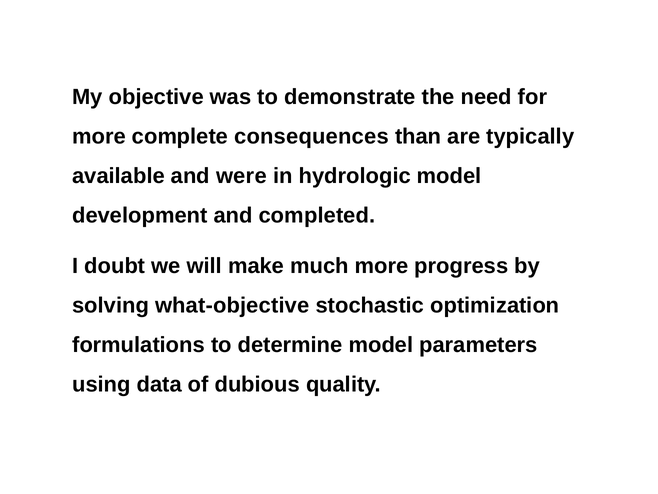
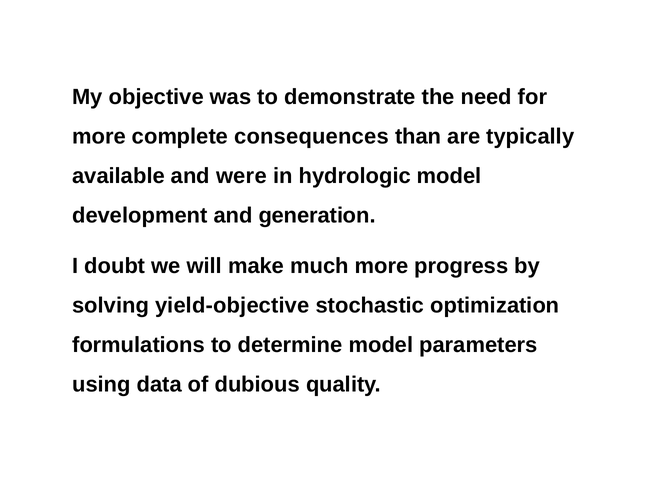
completed: completed -> generation
what-objective: what-objective -> yield-objective
